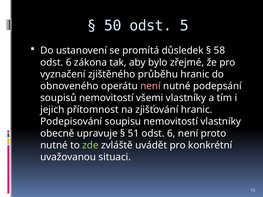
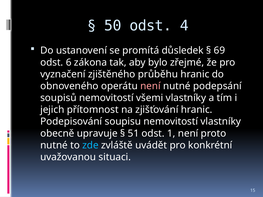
5: 5 -> 4
58: 58 -> 69
51 odst 6: 6 -> 1
zde colour: light green -> light blue
